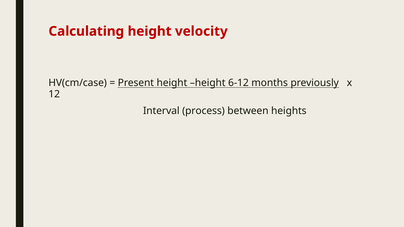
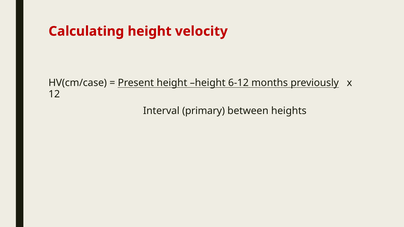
process: process -> primary
